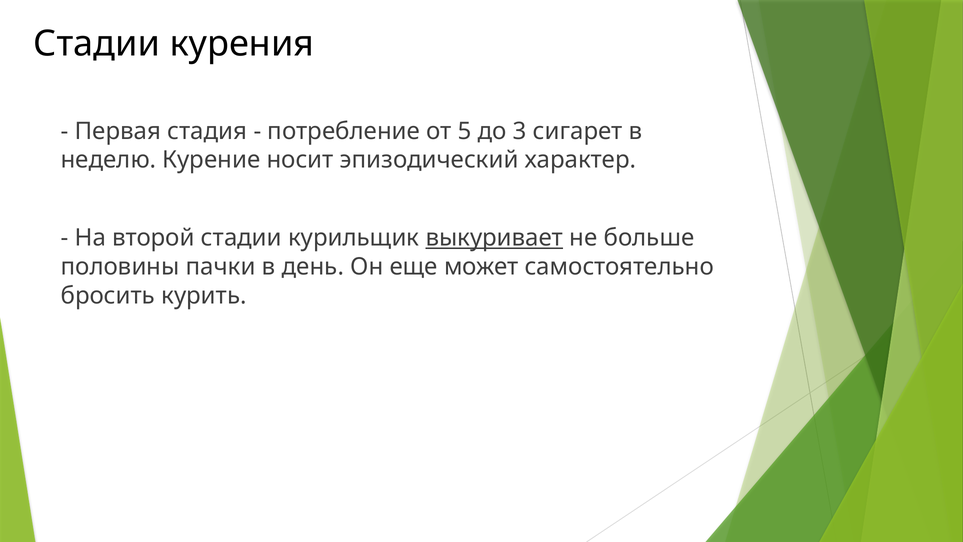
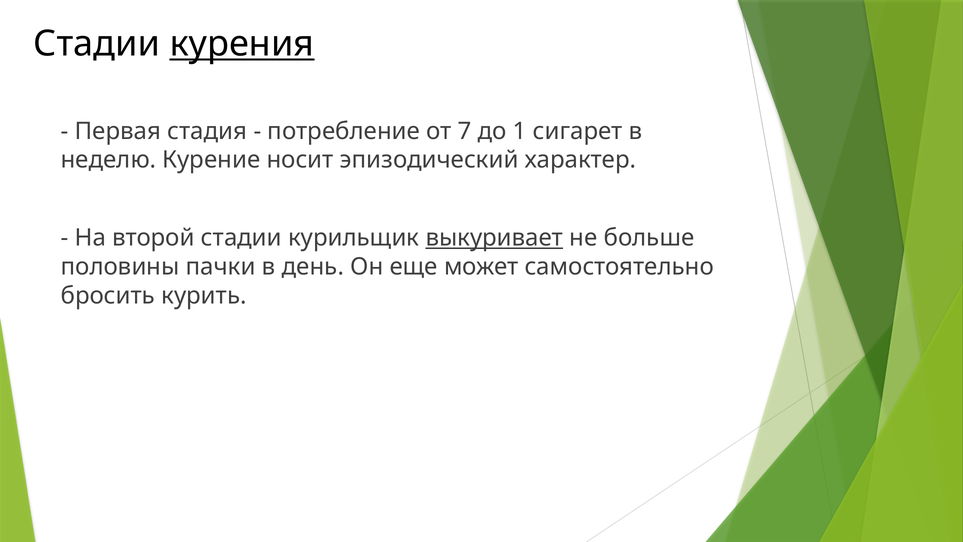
курения underline: none -> present
5: 5 -> 7
3: 3 -> 1
